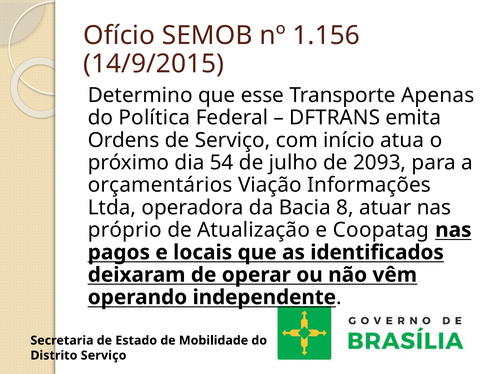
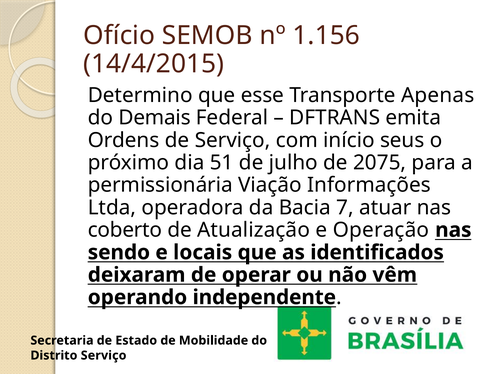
14/9/2015: 14/9/2015 -> 14/4/2015
Política: Política -> Demais
atua: atua -> seus
54: 54 -> 51
2093: 2093 -> 2075
orçamentários: orçamentários -> permissionária
8: 8 -> 7
próprio: próprio -> coberto
Coopatag: Coopatag -> Operação
pagos: pagos -> sendo
